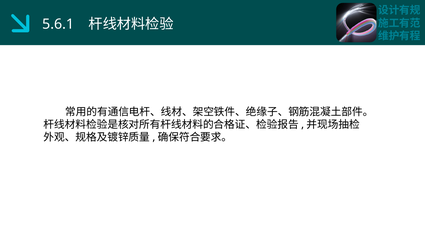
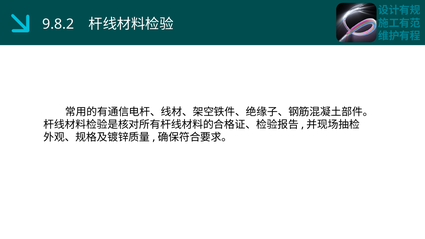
5.6.1: 5.6.1 -> 9.8.2
